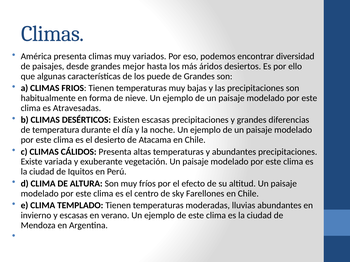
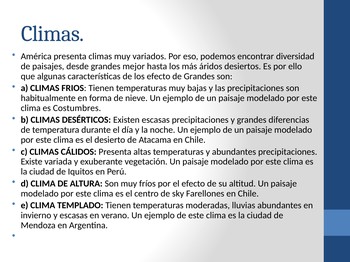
los puede: puede -> efecto
Atravesadas: Atravesadas -> Costumbres
